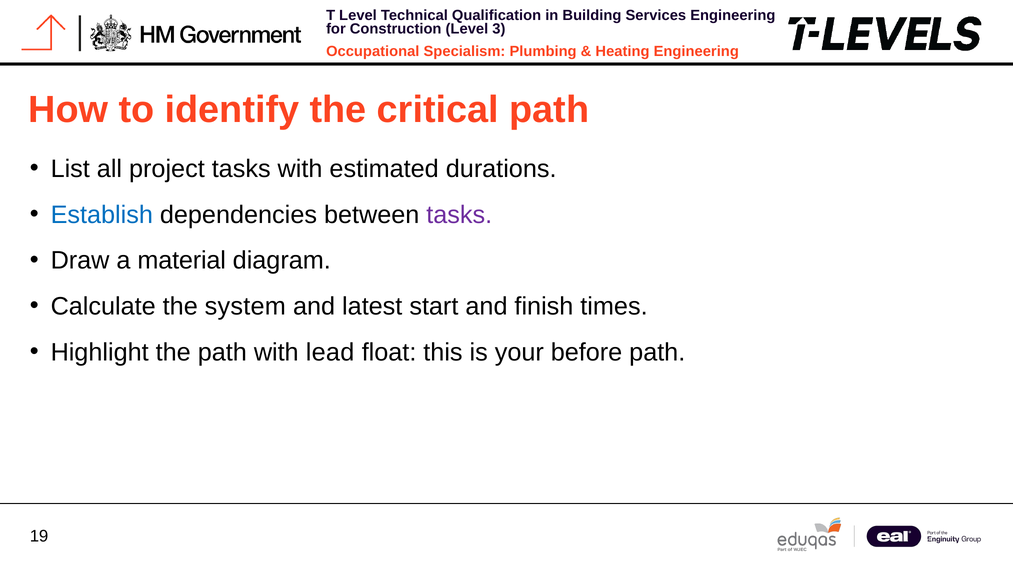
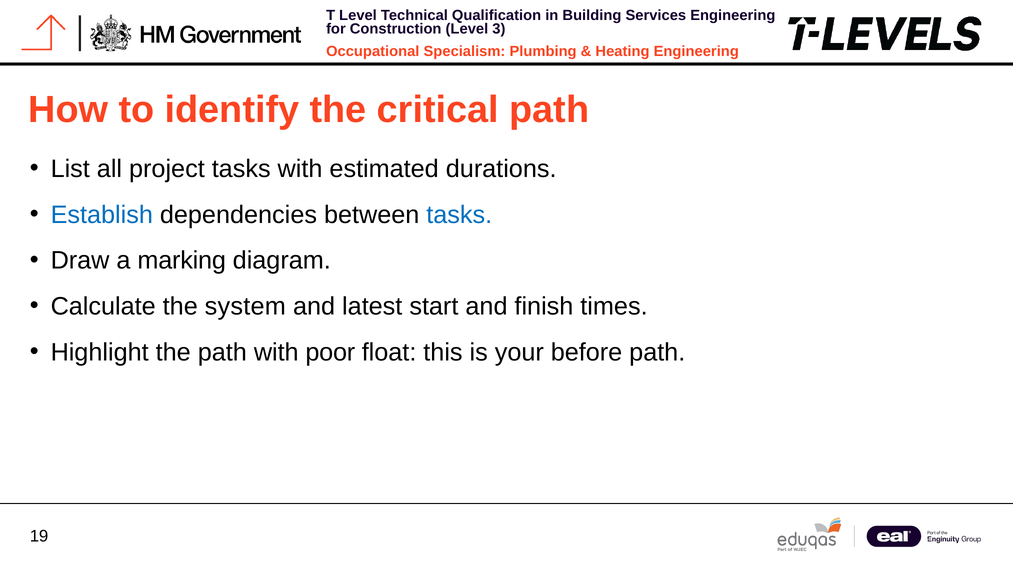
tasks at (459, 215) colour: purple -> blue
material: material -> marking
lead: lead -> poor
